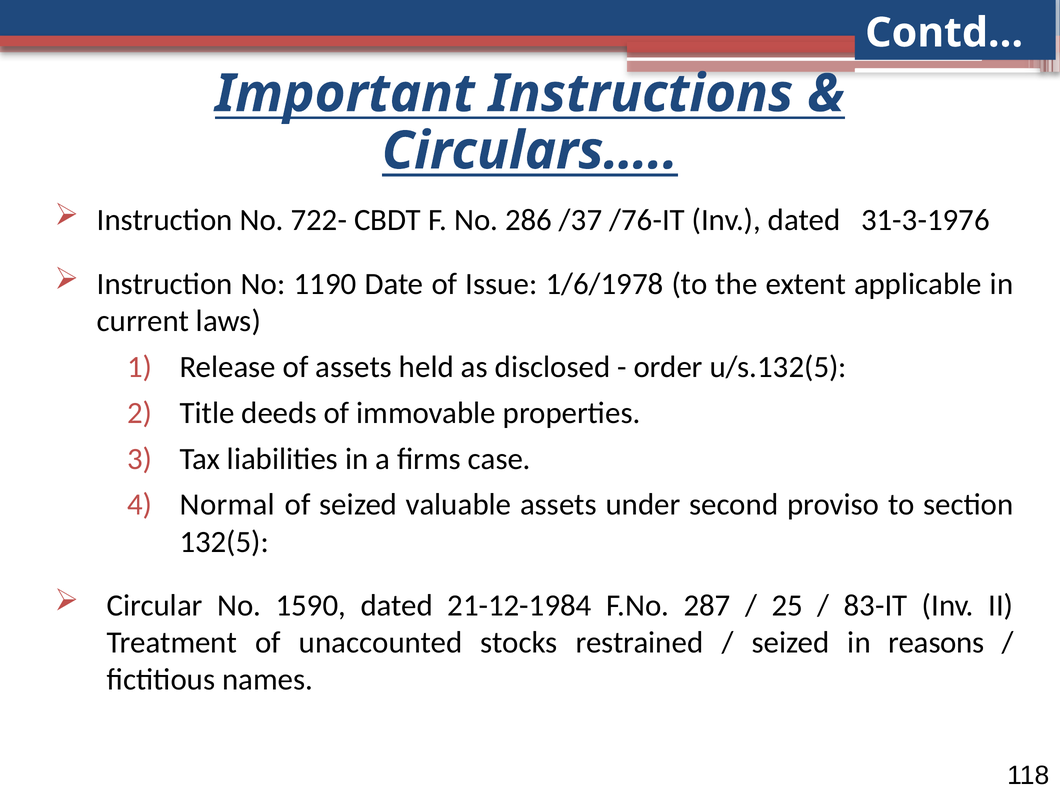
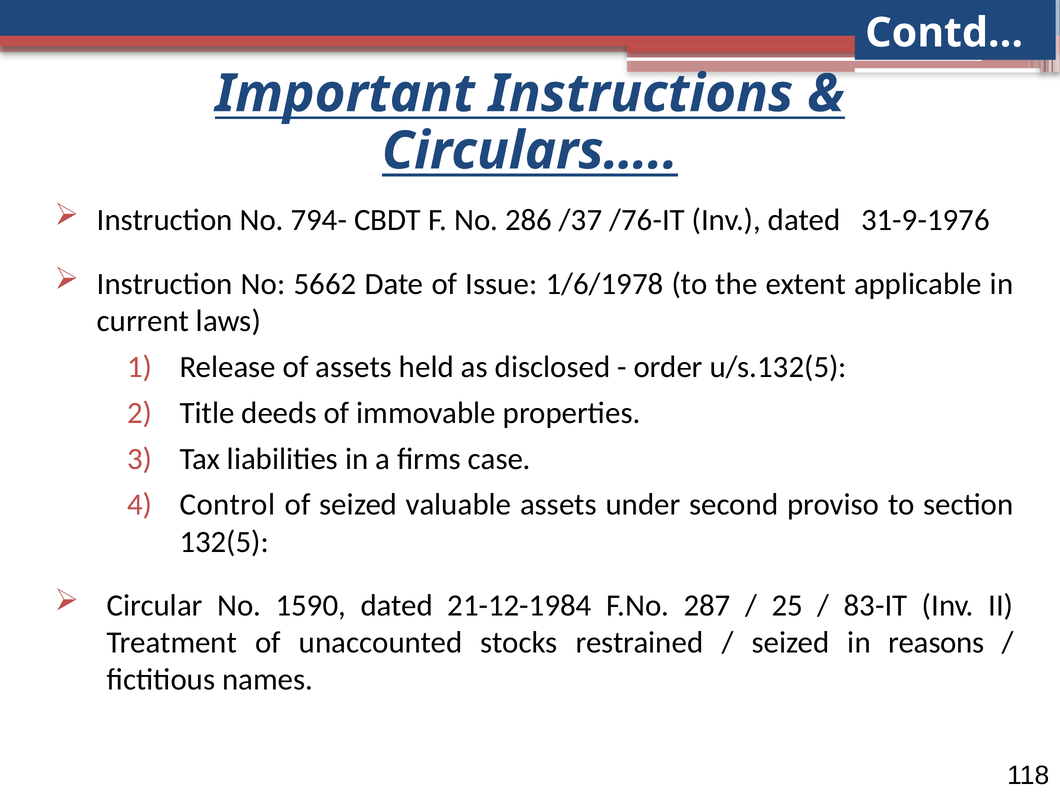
722-: 722- -> 794-
31-3-1976: 31-3-1976 -> 31-9-1976
1190: 1190 -> 5662
Normal: Normal -> Control
